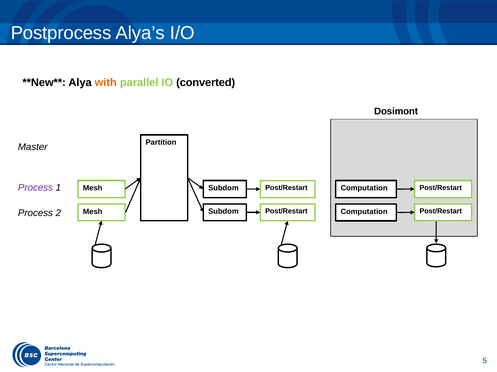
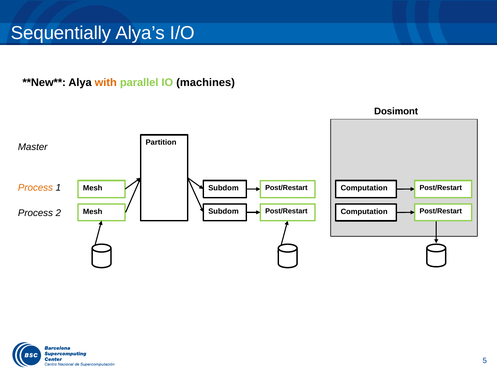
Postprocess: Postprocess -> Sequentially
converted: converted -> machines
Process at (35, 188) colour: purple -> orange
